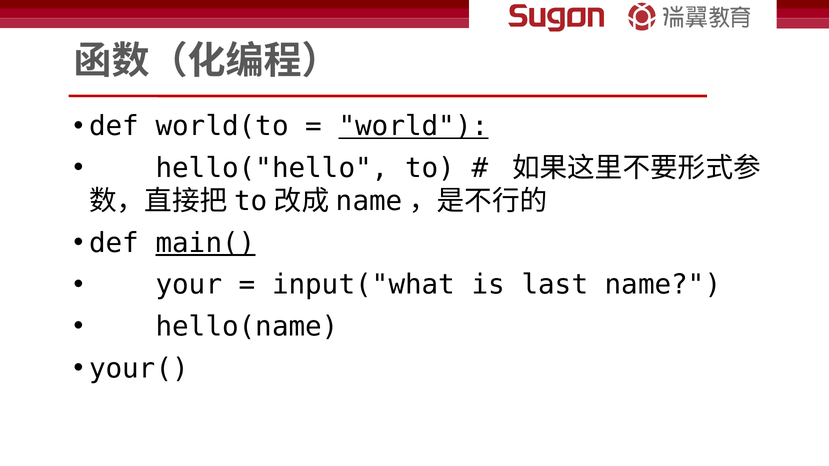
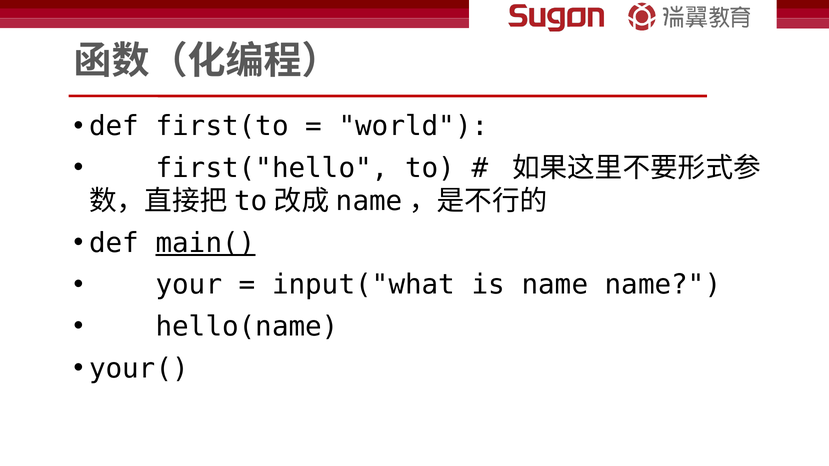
world(to: world(to -> first(to
world underline: present -> none
hello("hello: hello("hello -> first("hello
is last: last -> name
